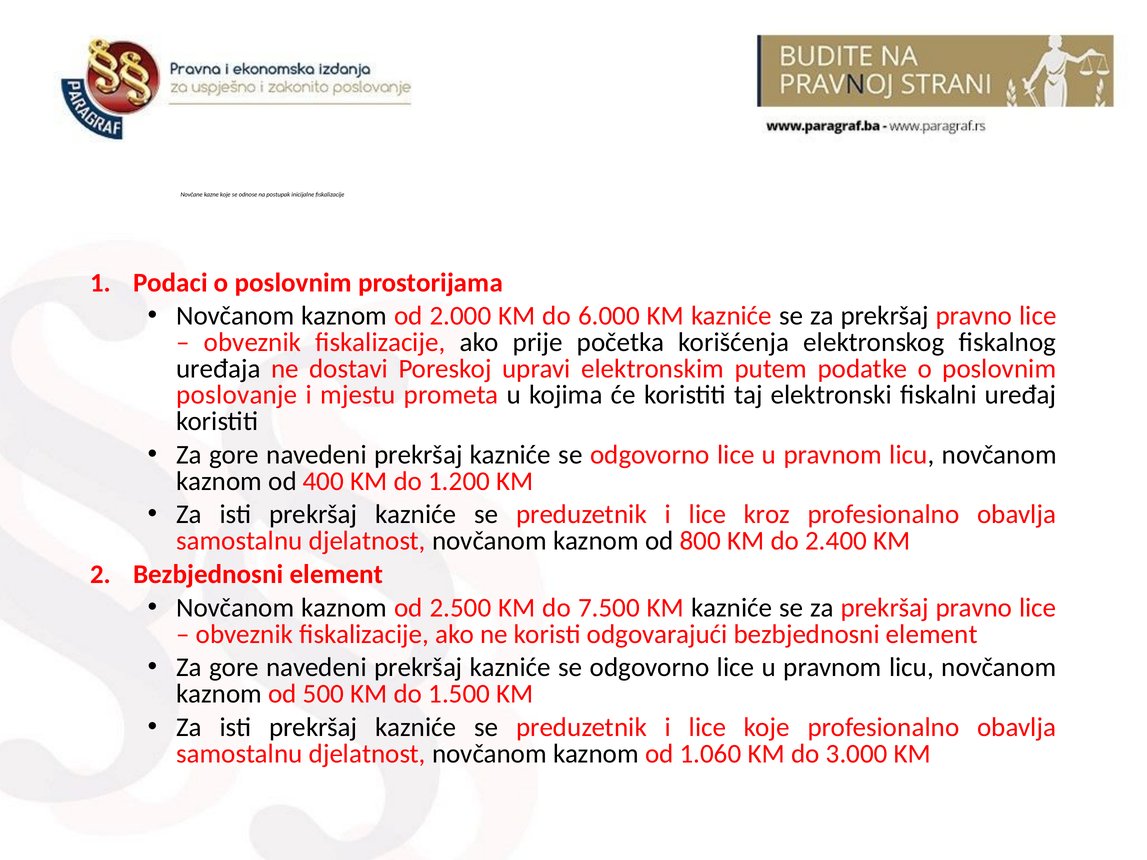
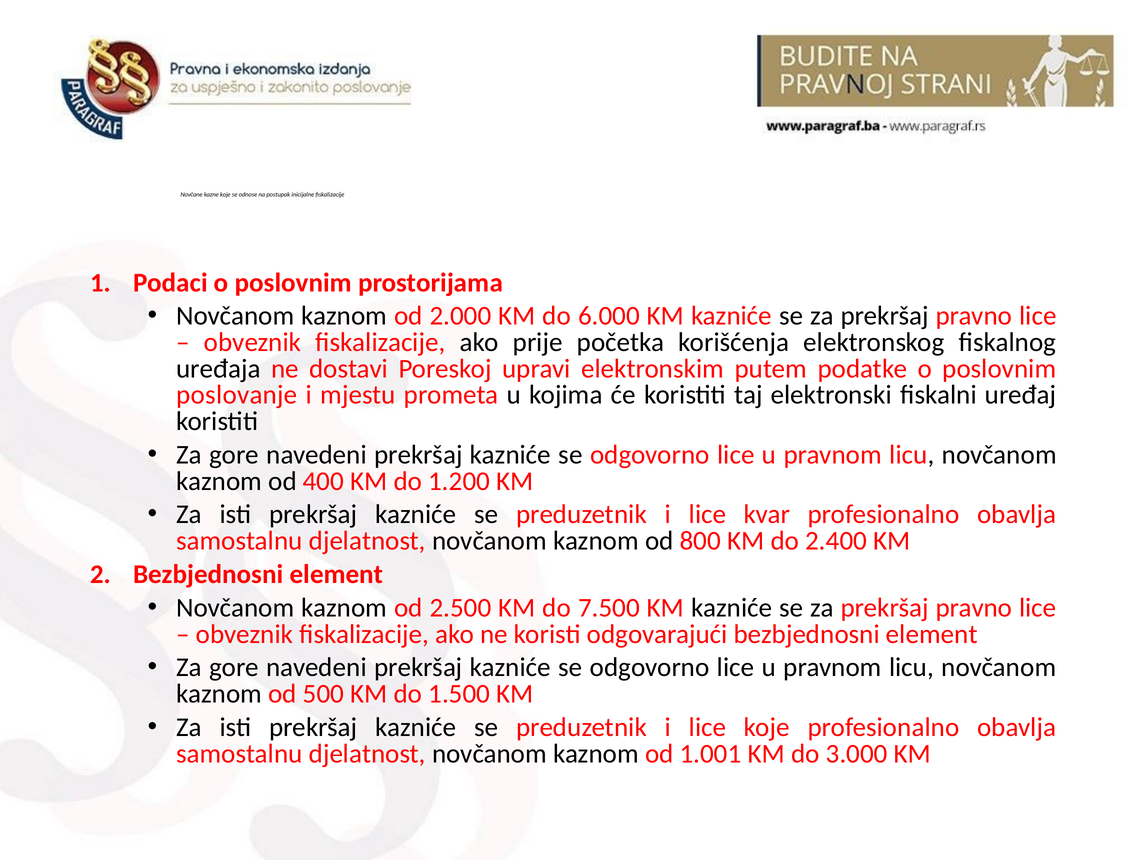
kroz: kroz -> kvar
1.060: 1.060 -> 1.001
